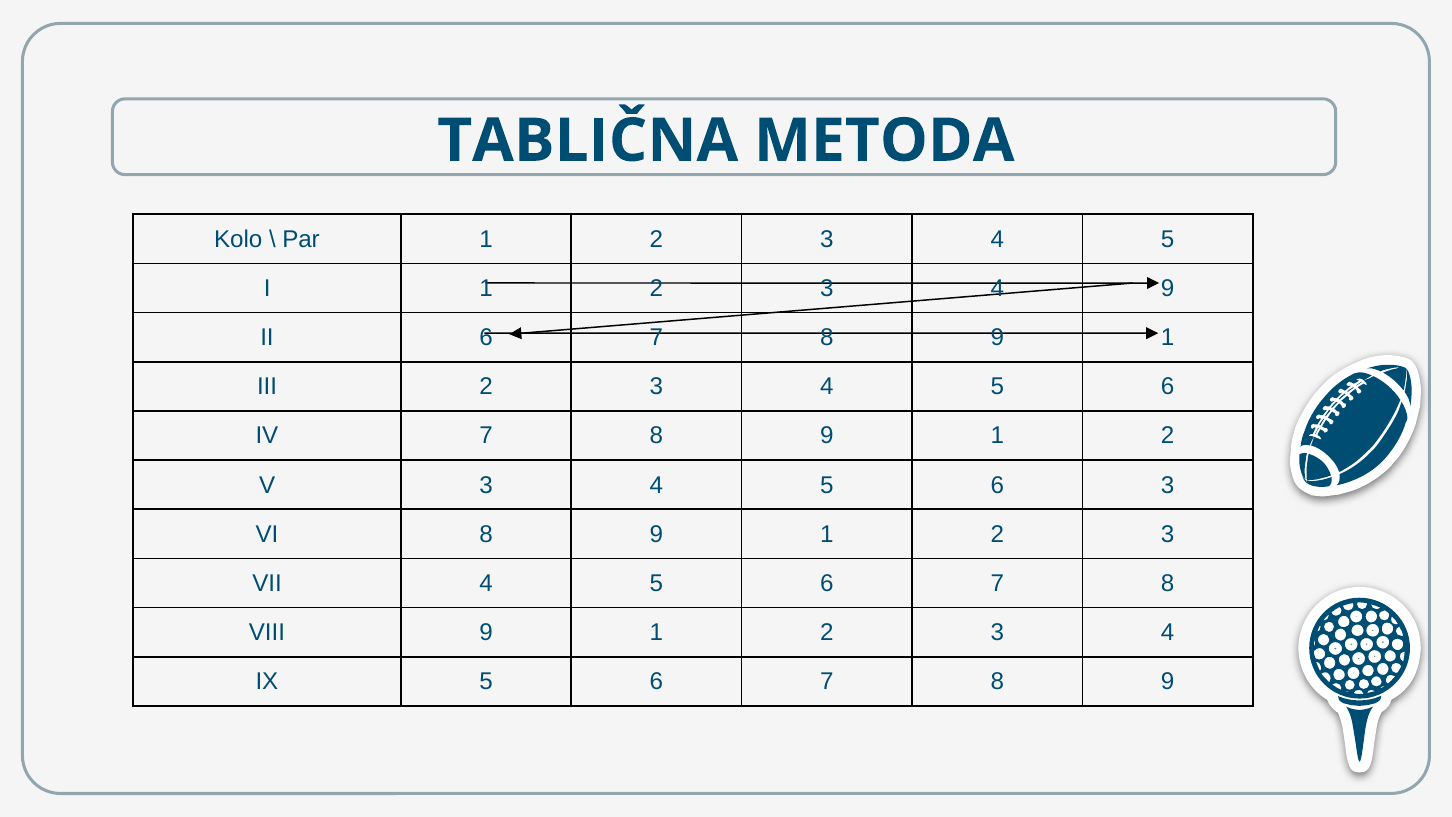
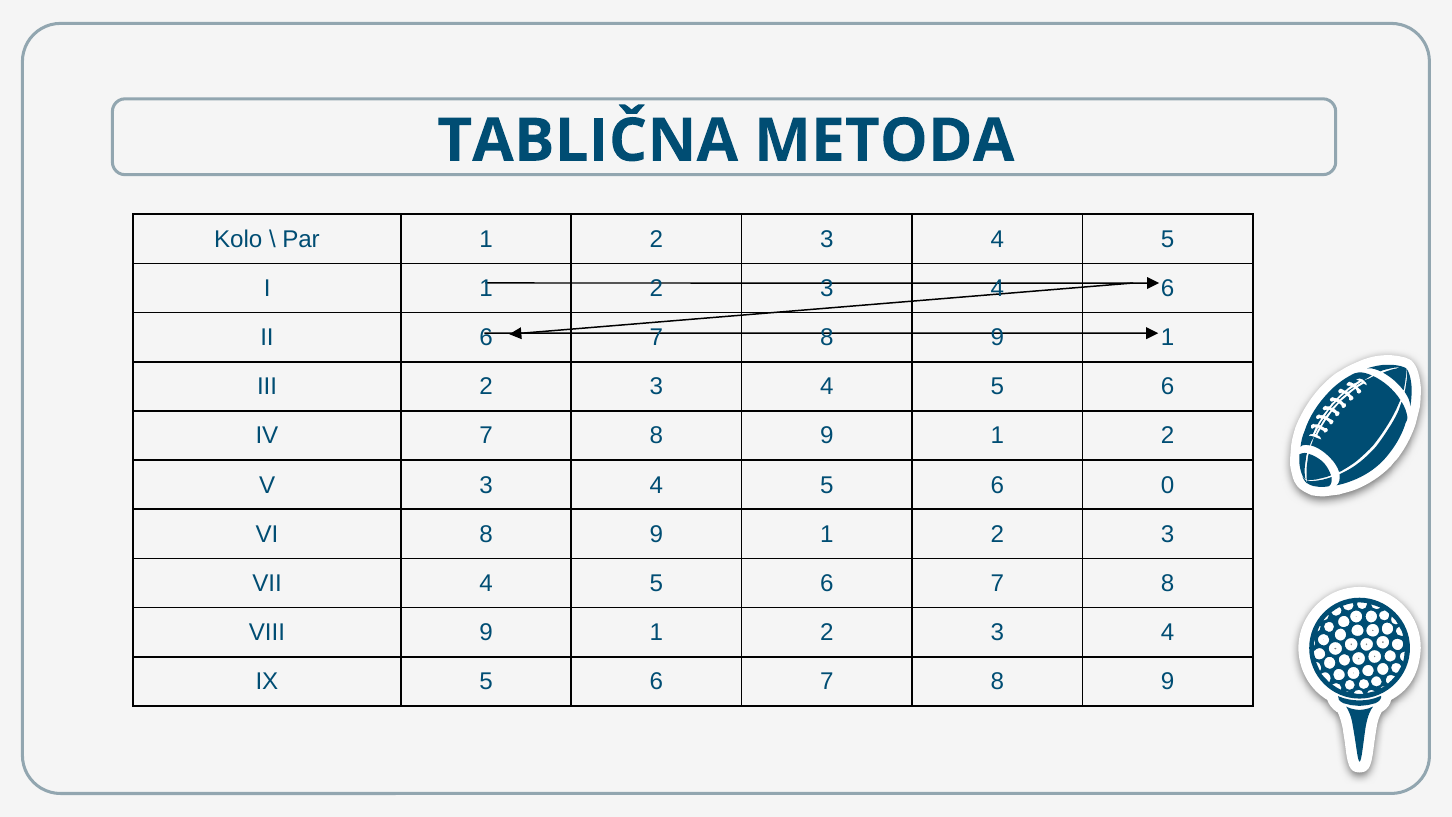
4 9: 9 -> 6
6 3: 3 -> 0
